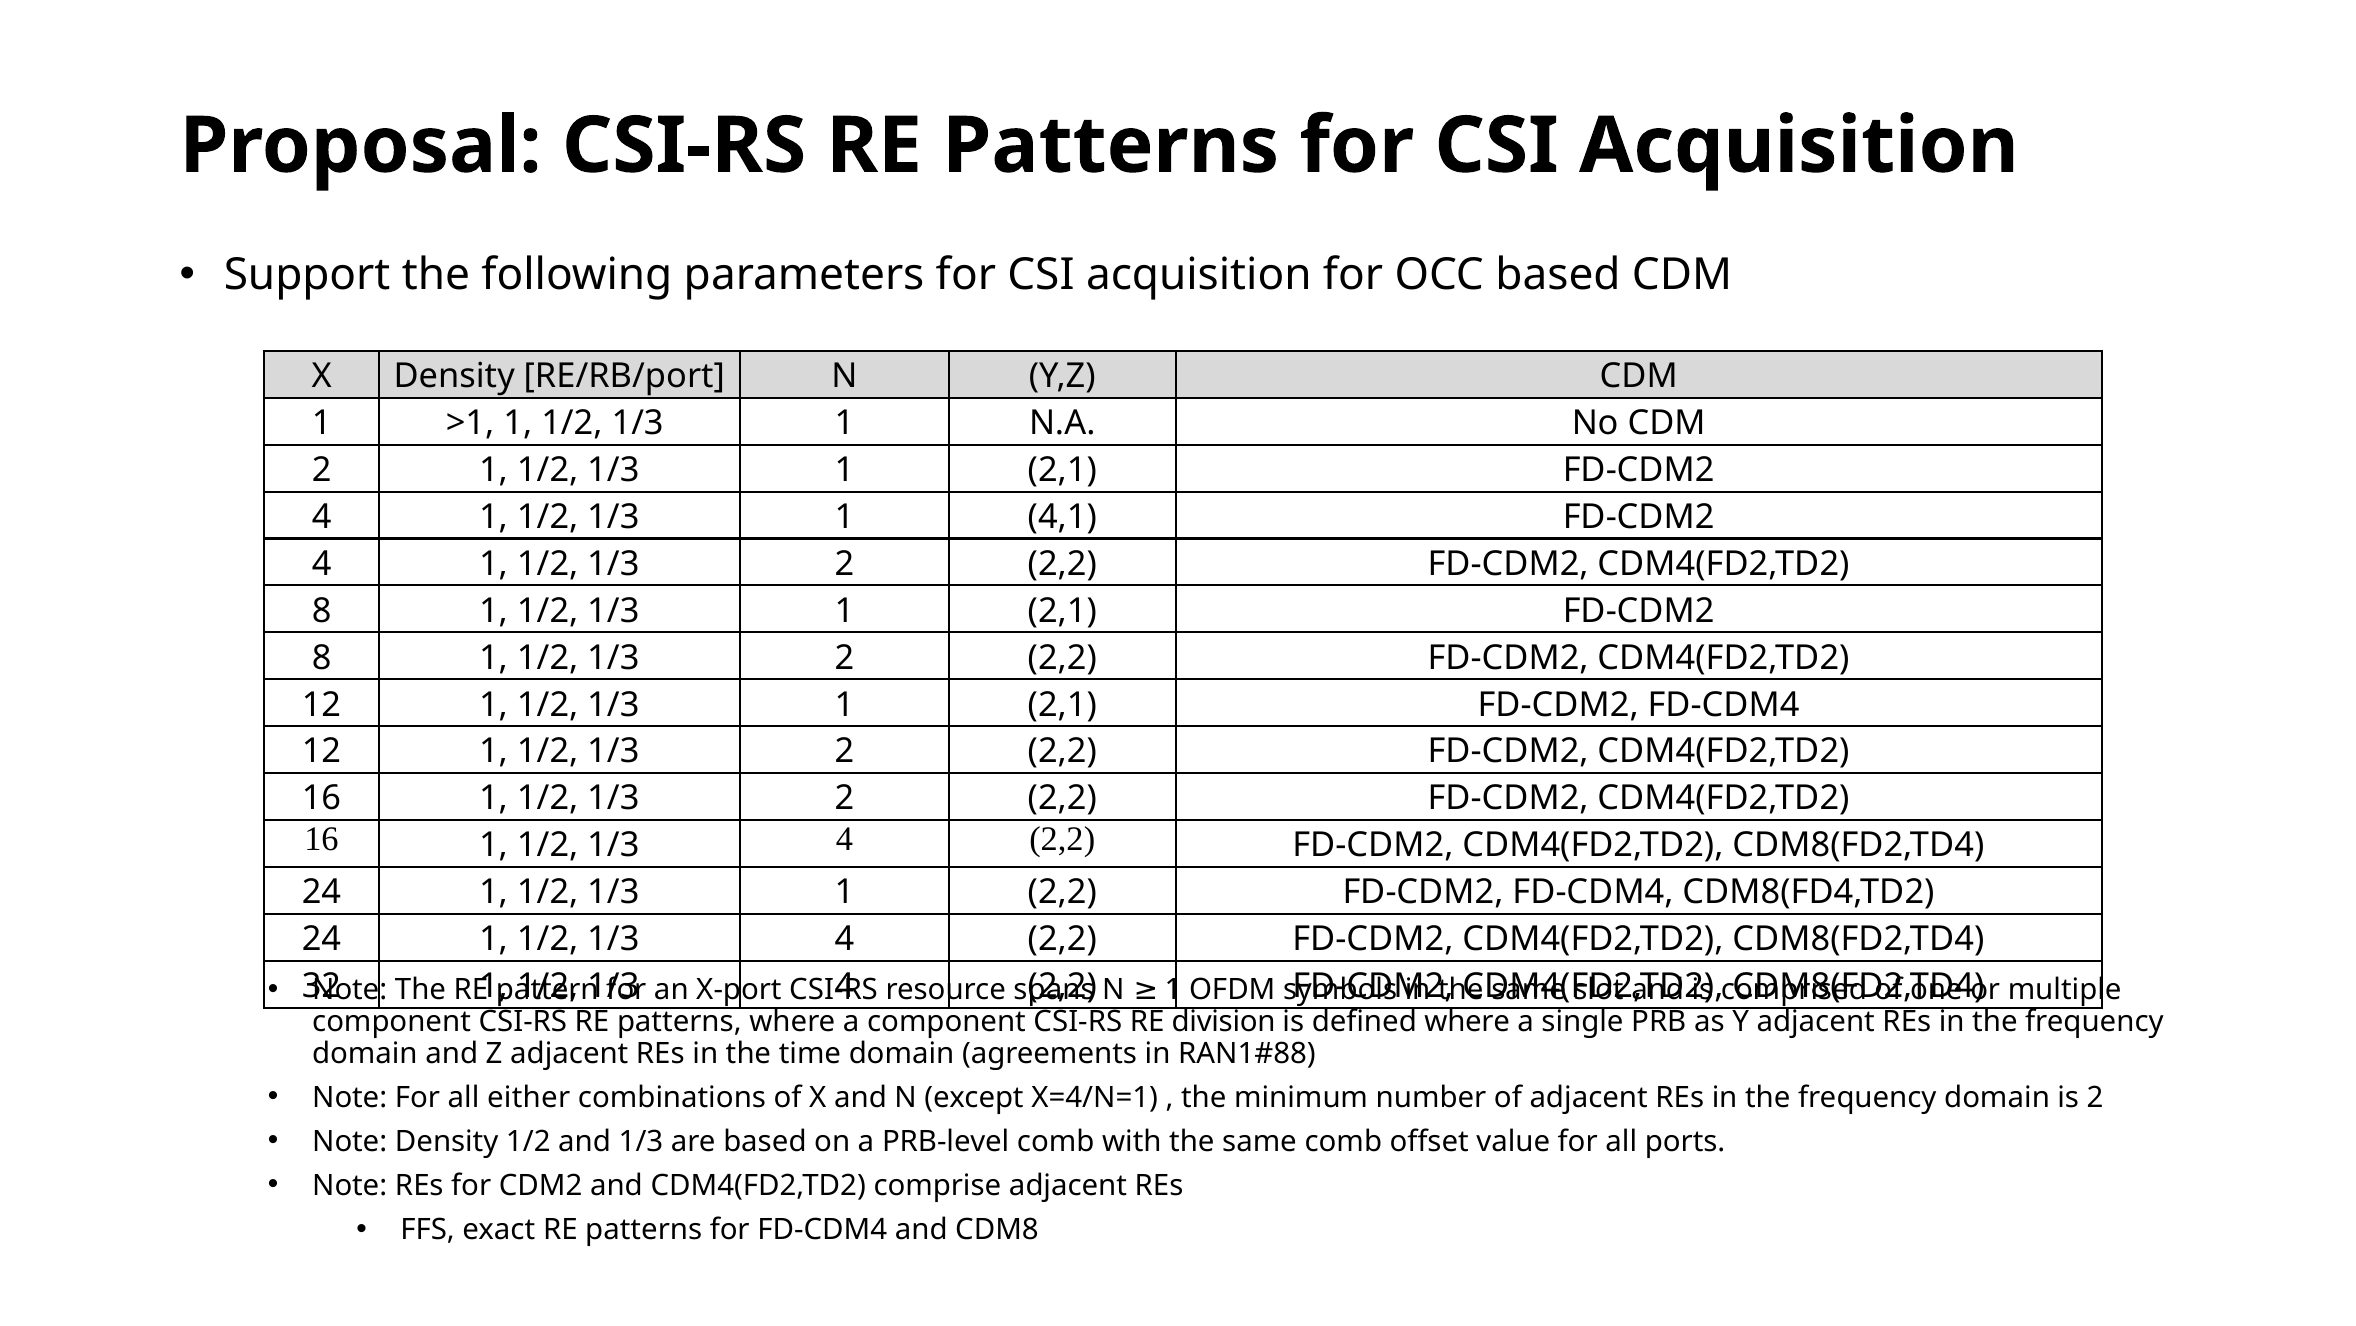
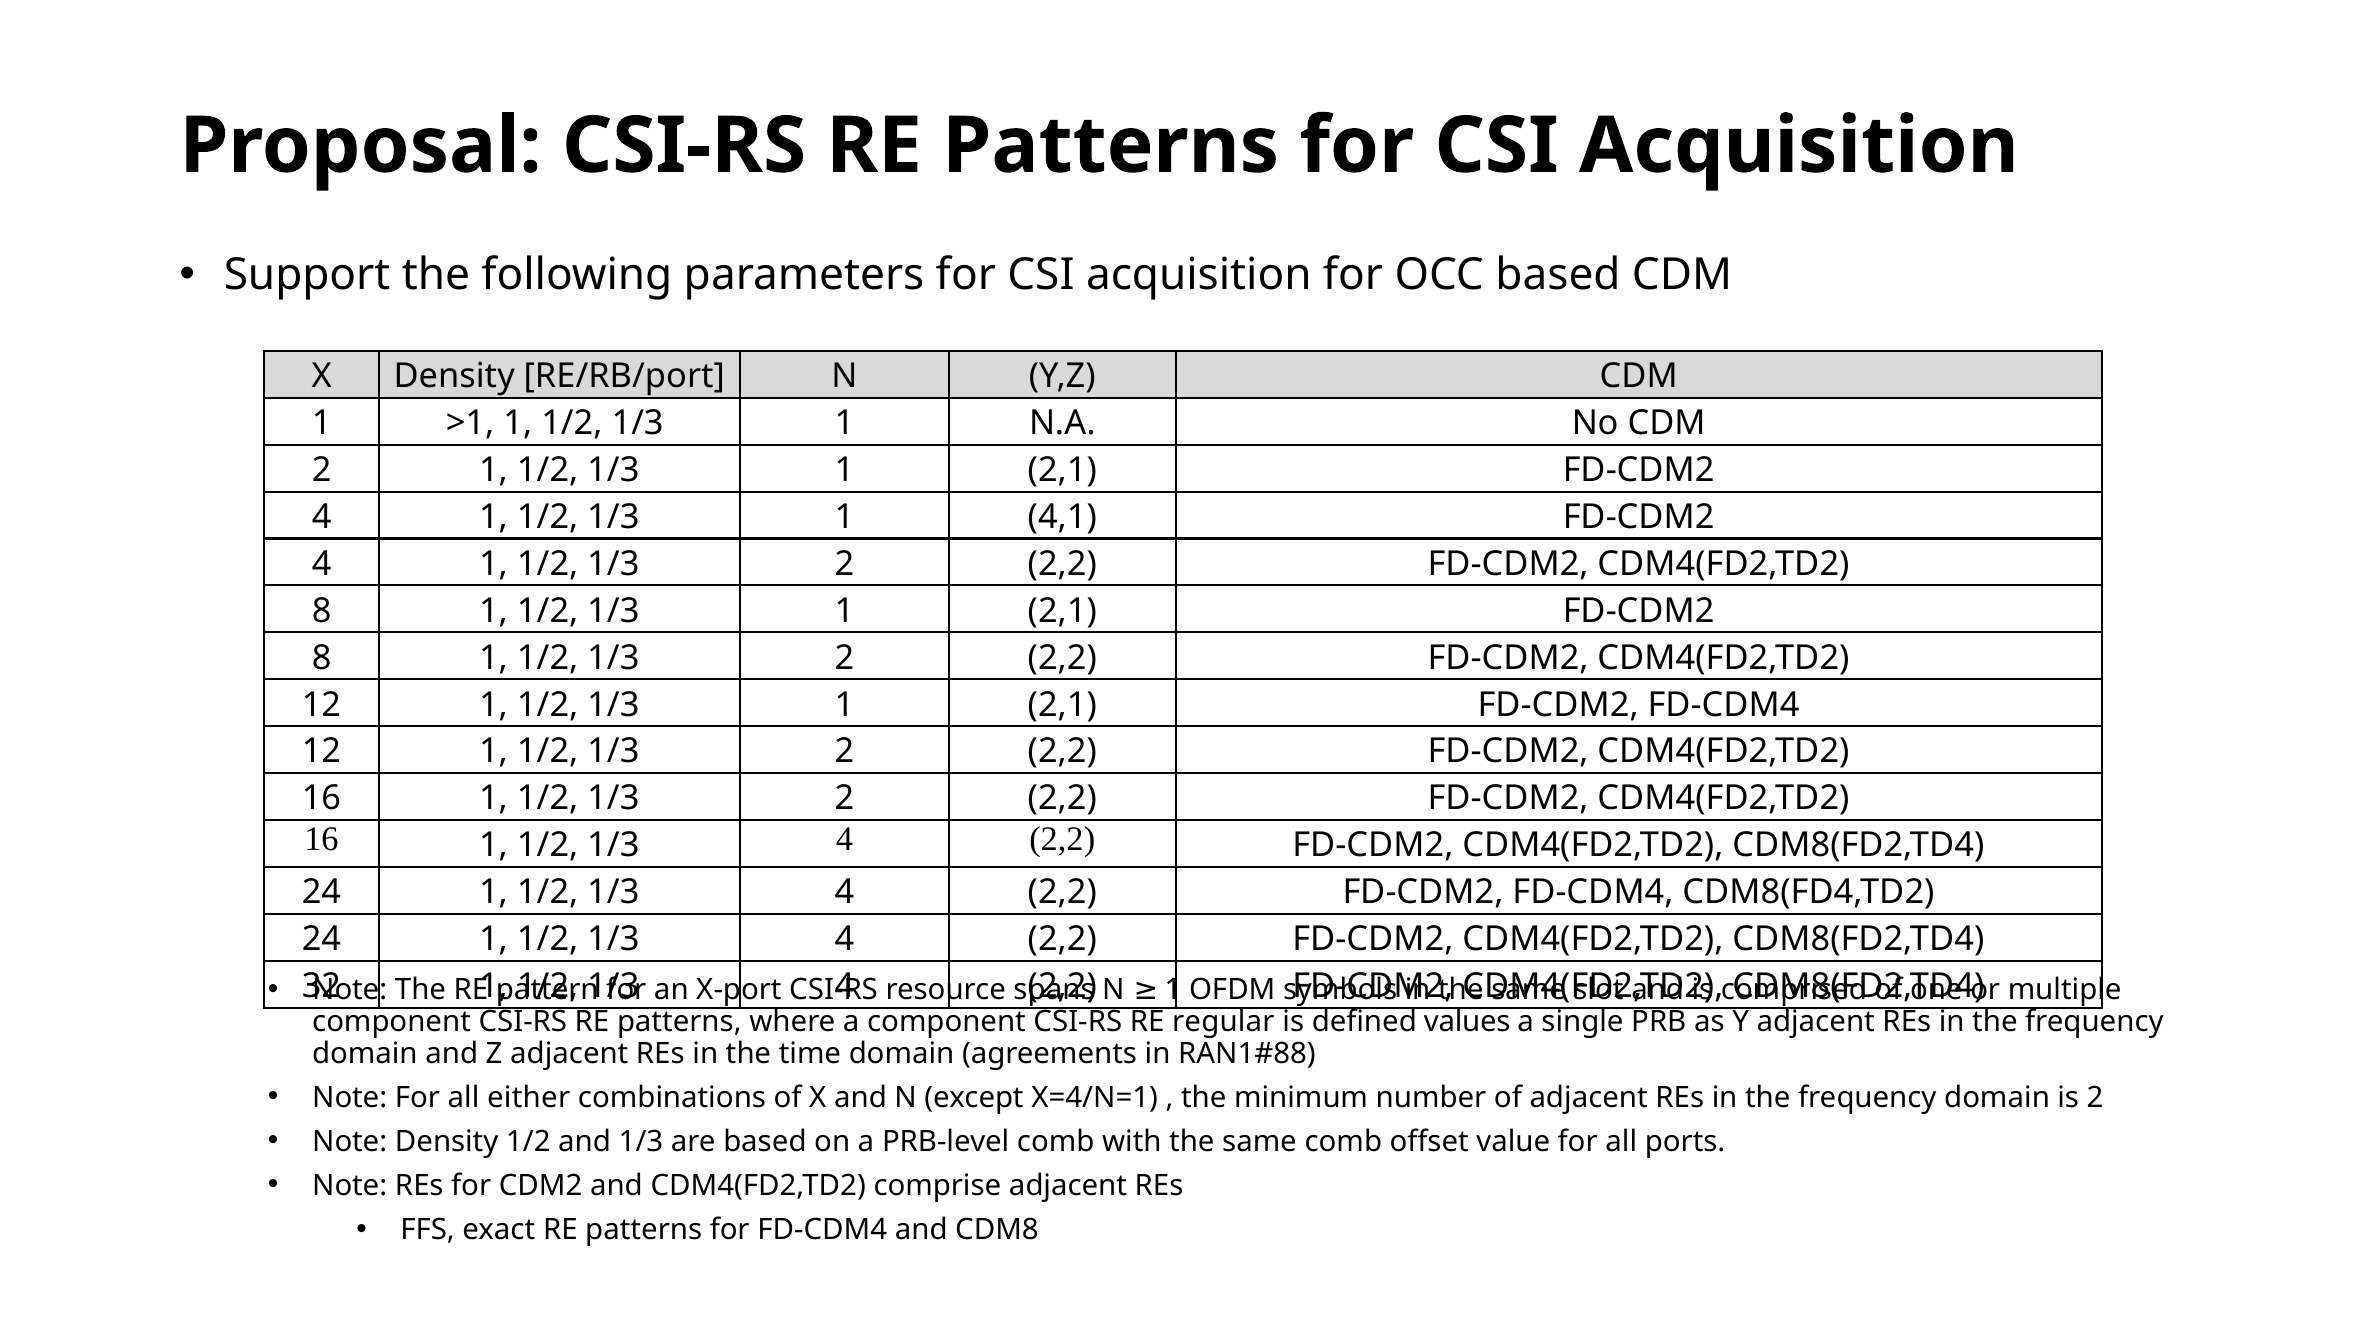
1 at (844, 892): 1 -> 4
division: division -> regular
defined where: where -> values
